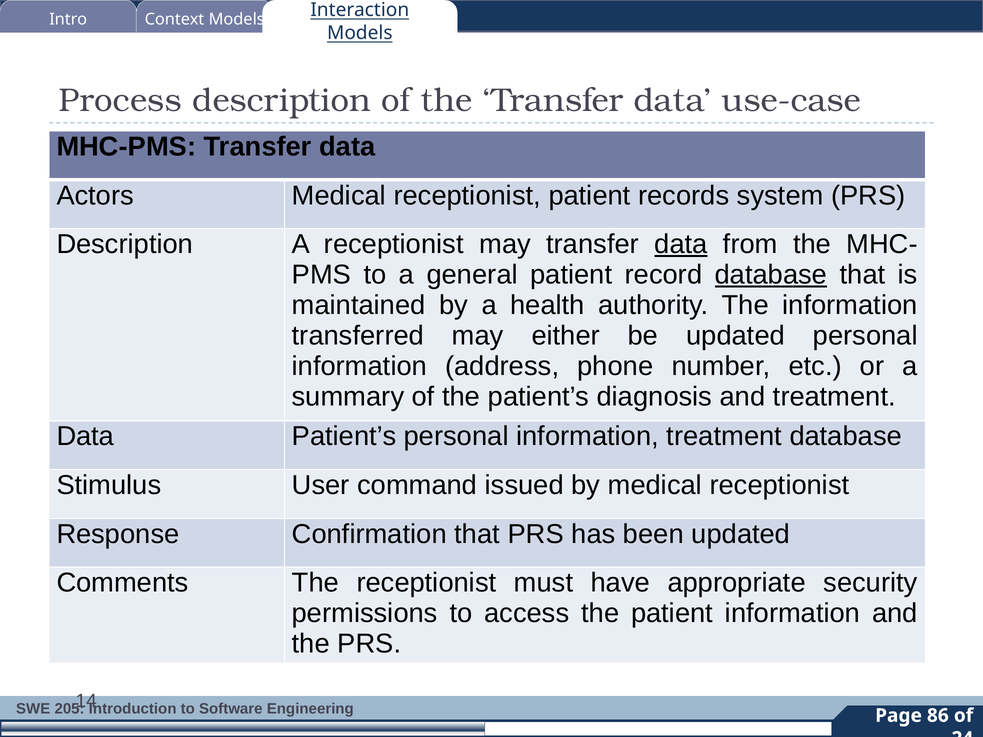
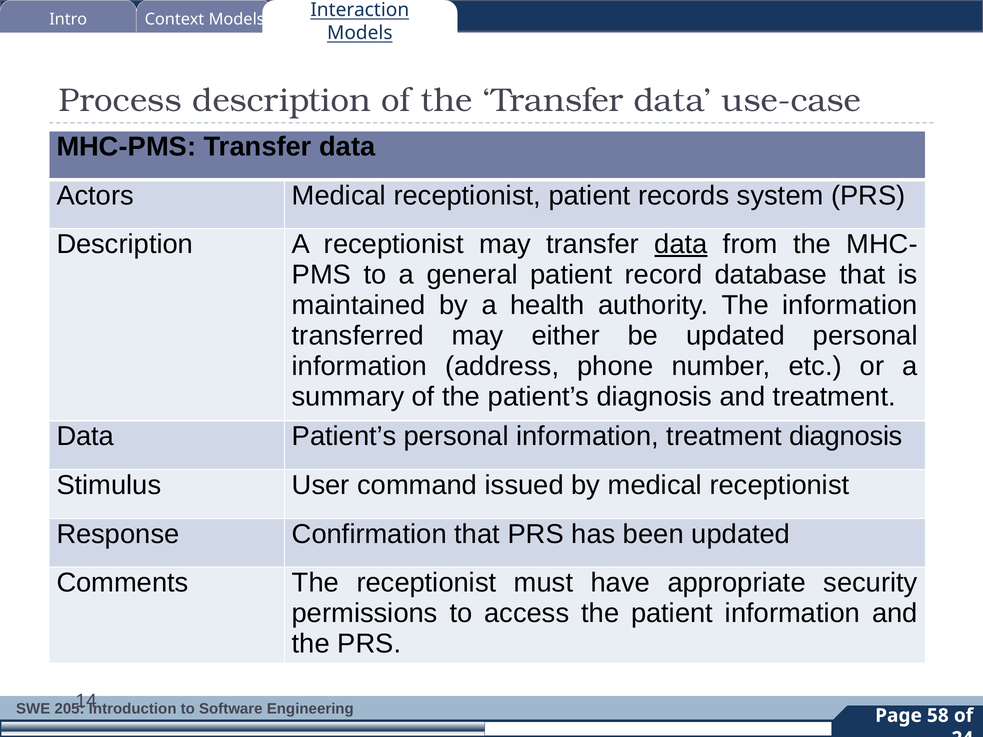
database at (771, 275) underline: present -> none
treatment database: database -> diagnosis
86: 86 -> 58
